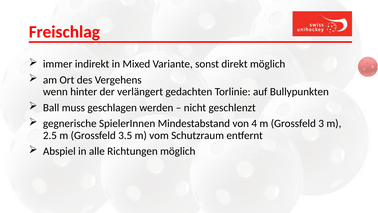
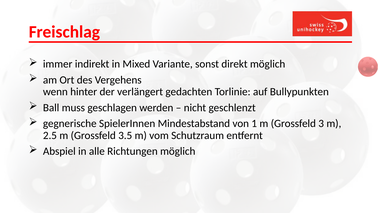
4: 4 -> 1
